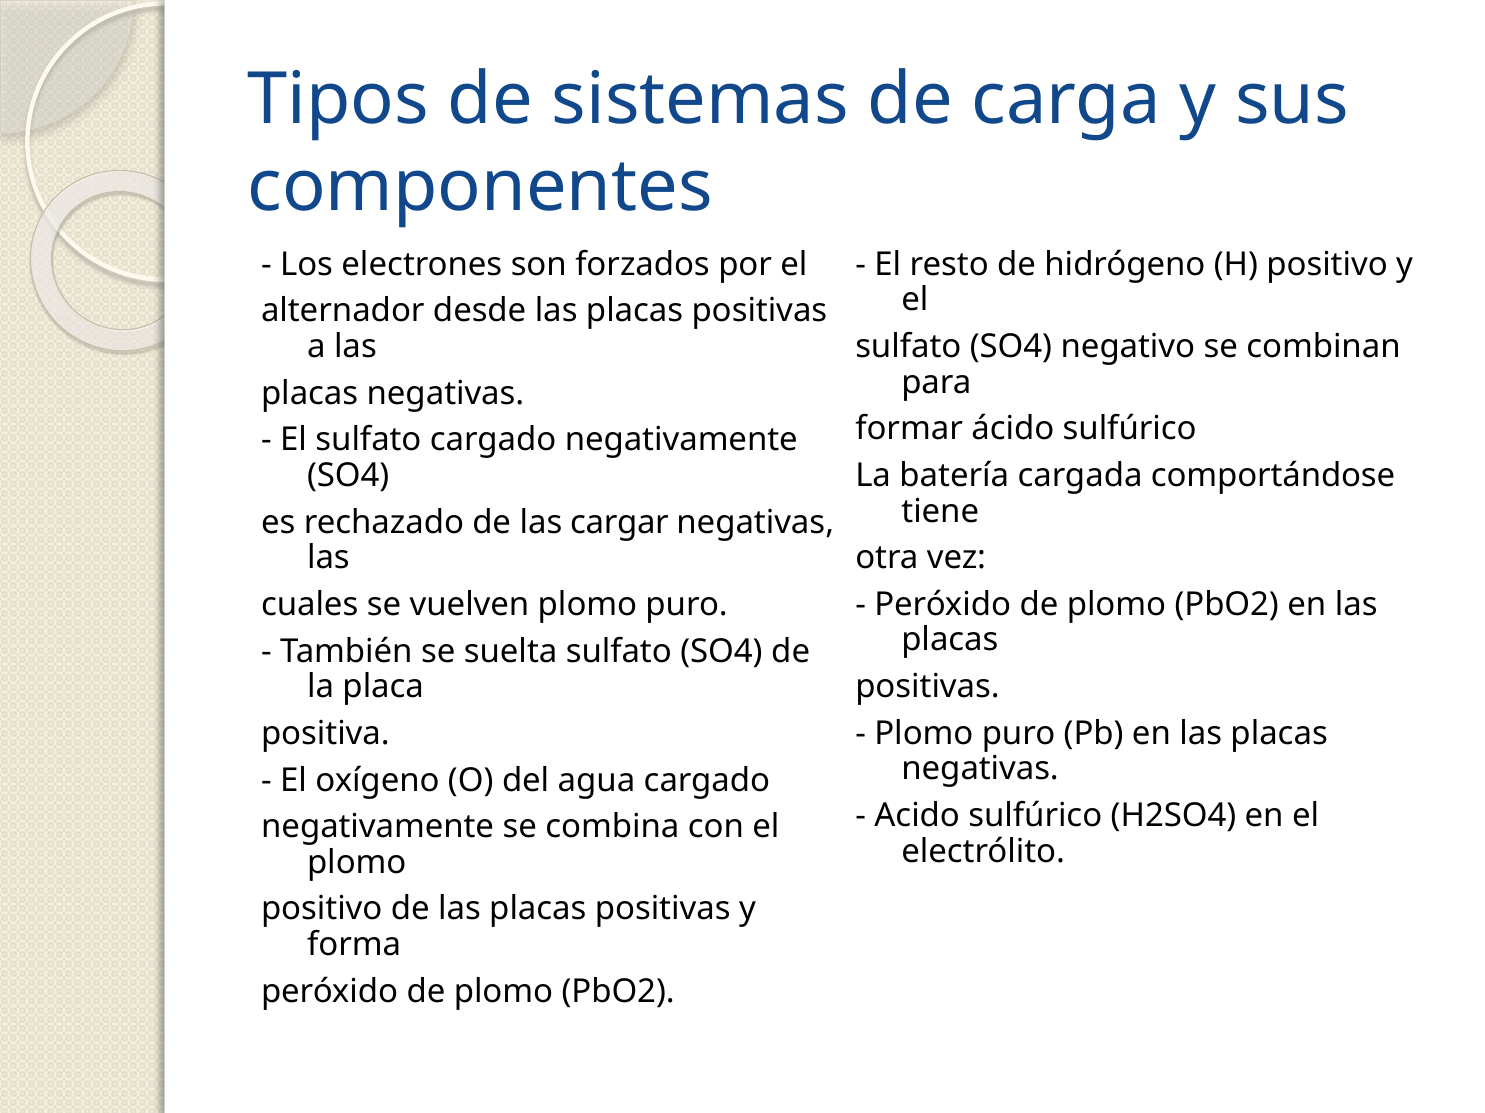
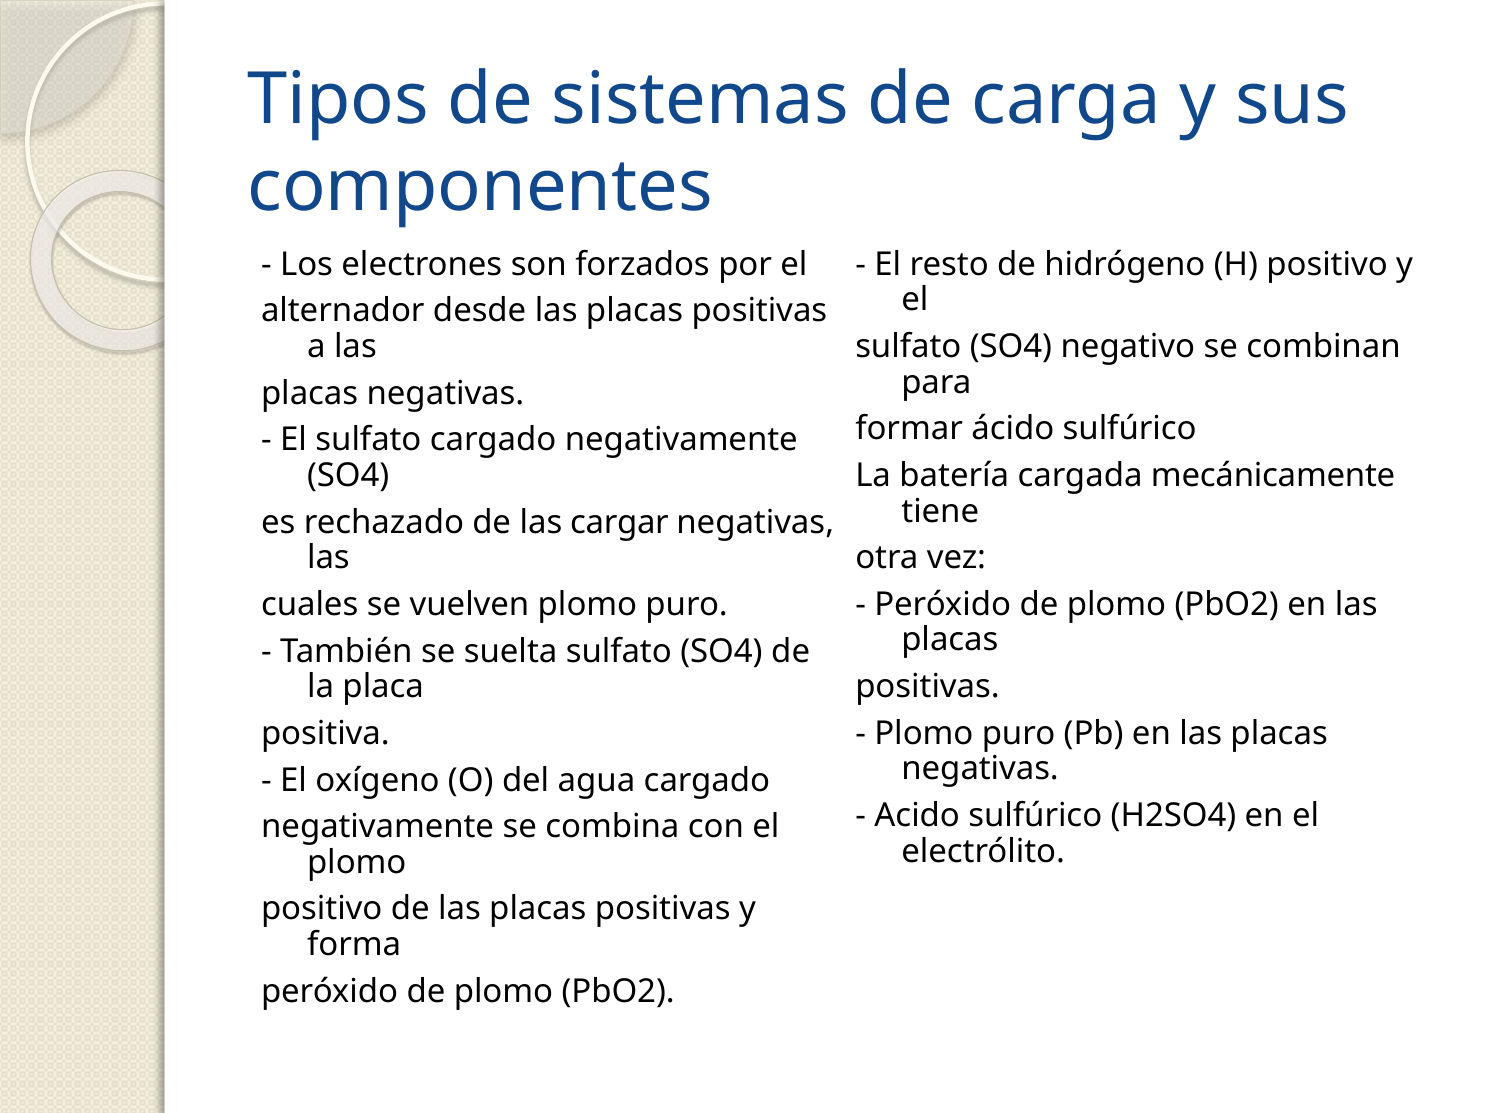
comportándose: comportándose -> mecánicamente
